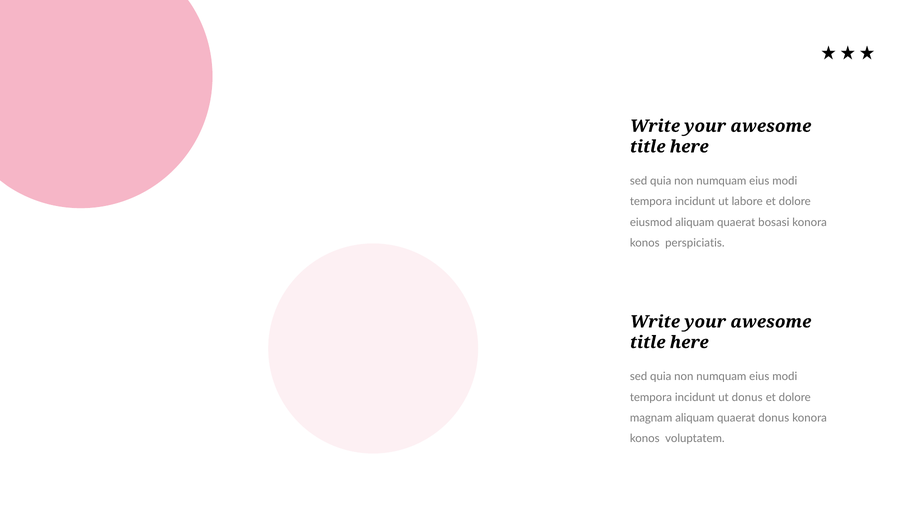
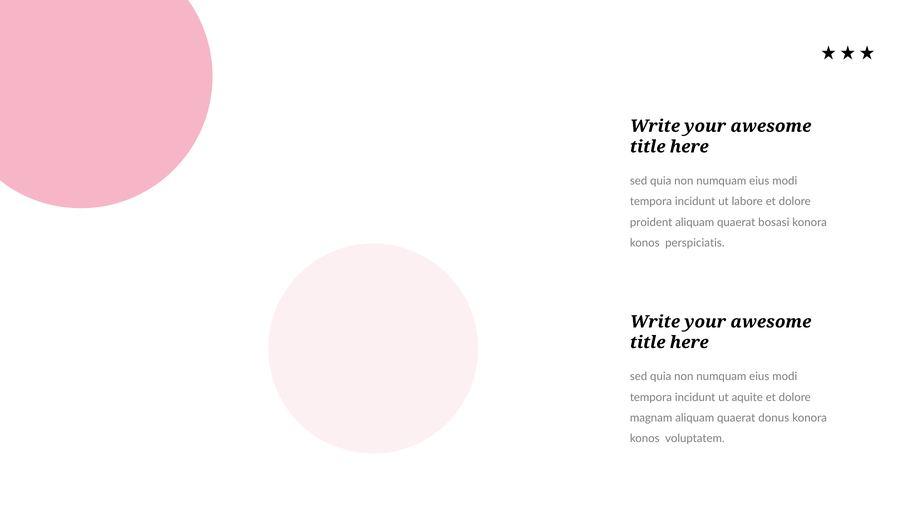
eiusmod: eiusmod -> proident
ut donus: donus -> aquite
